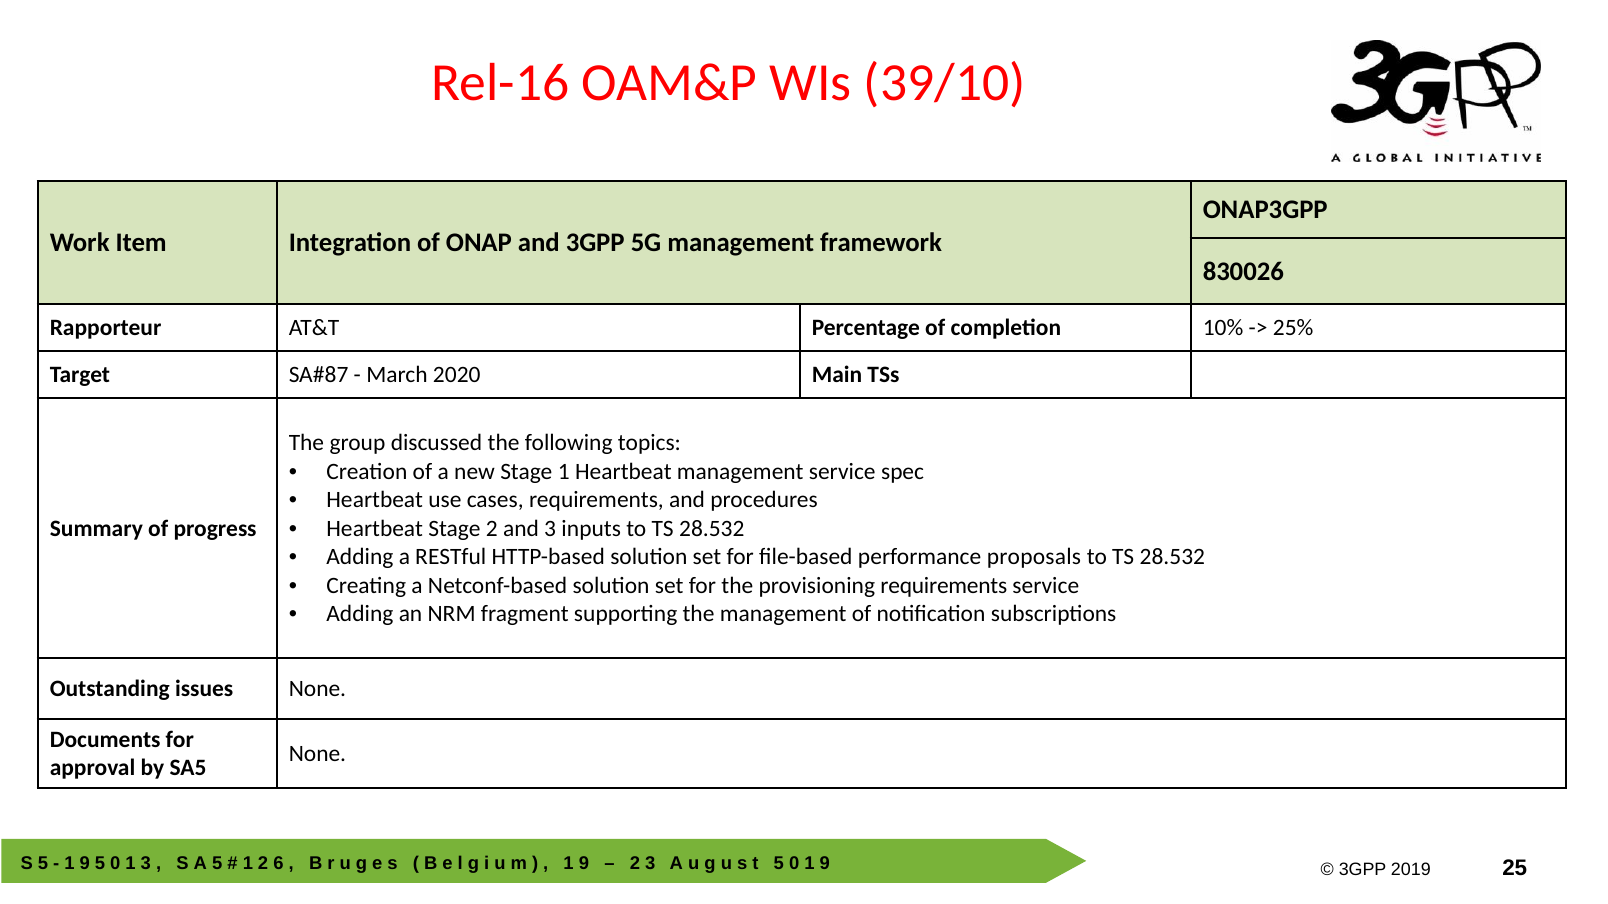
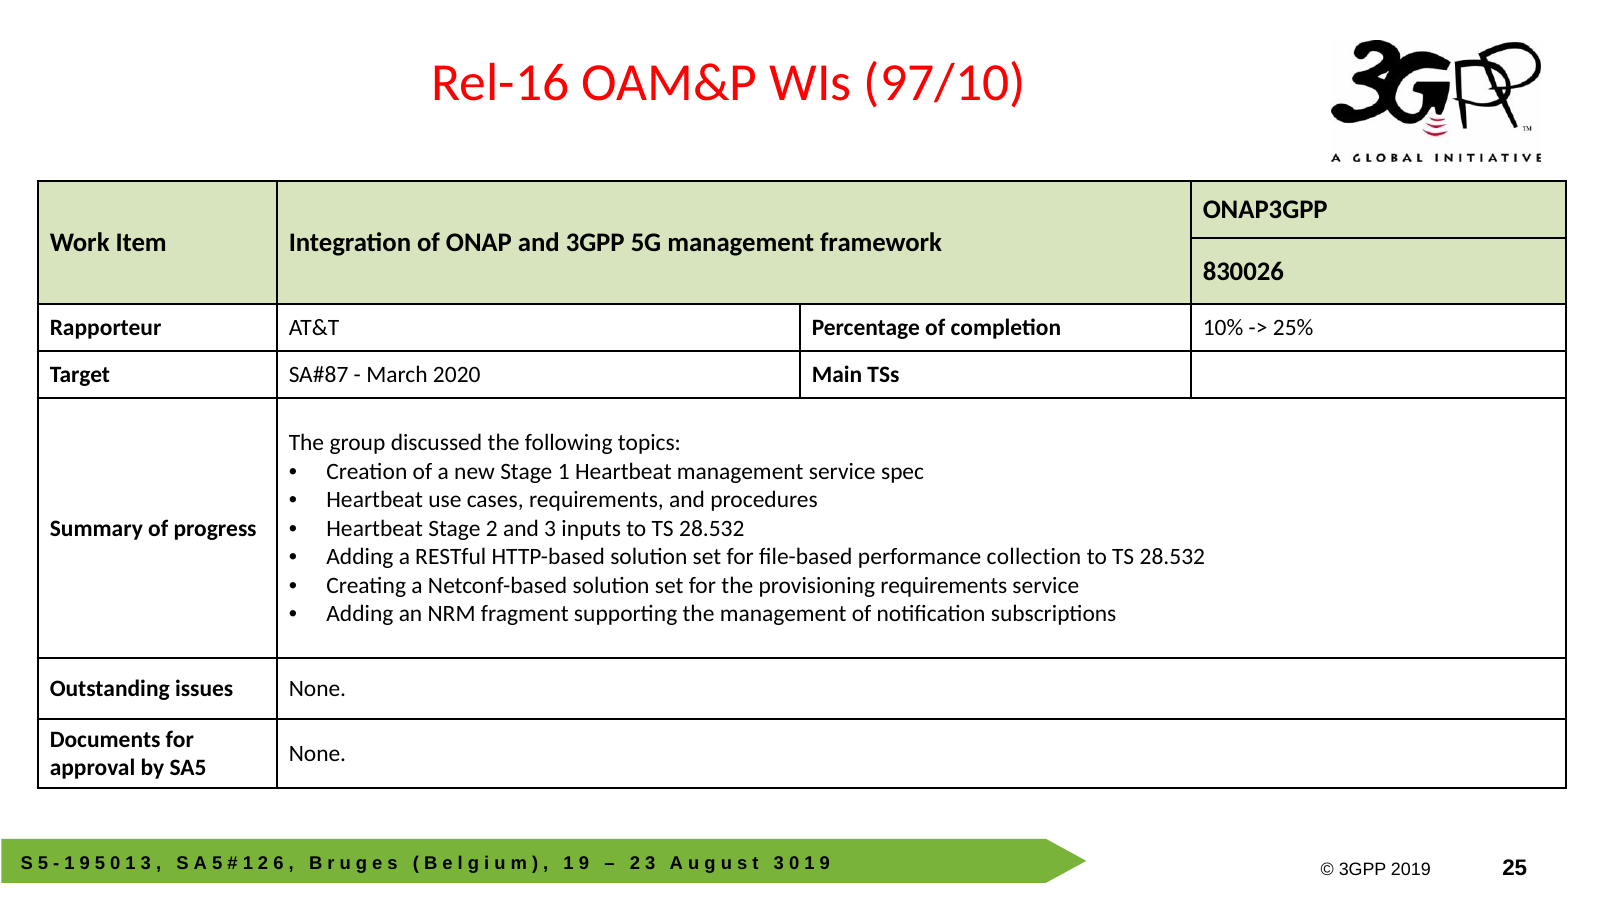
39/10: 39/10 -> 97/10
proposals: proposals -> collection
5 at (779, 864): 5 -> 3
